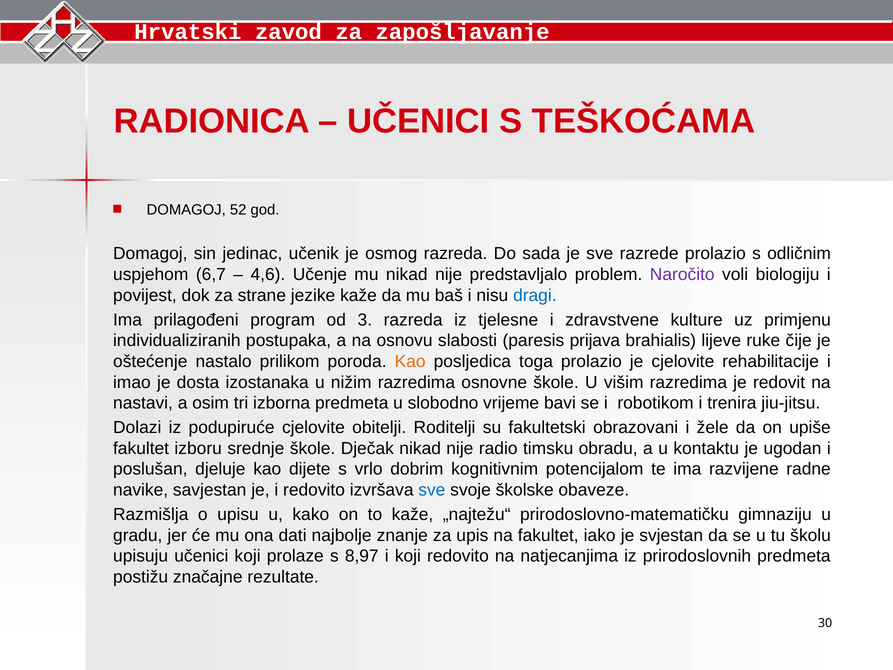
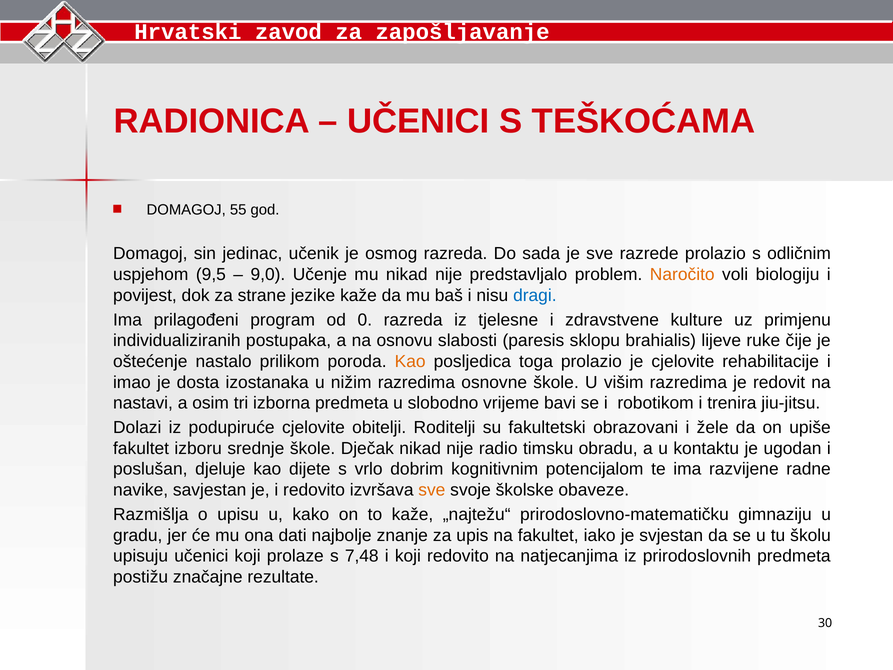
52: 52 -> 55
6,7: 6,7 -> 9,5
4,6: 4,6 -> 9,0
Naročito colour: purple -> orange
3: 3 -> 0
prijava: prijava -> sklopu
sve at (432, 490) colour: blue -> orange
8,97: 8,97 -> 7,48
